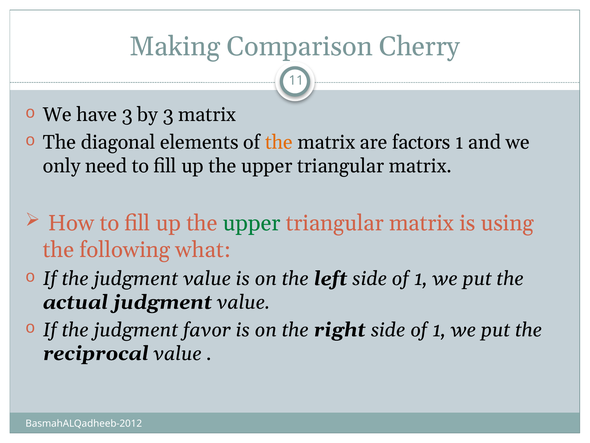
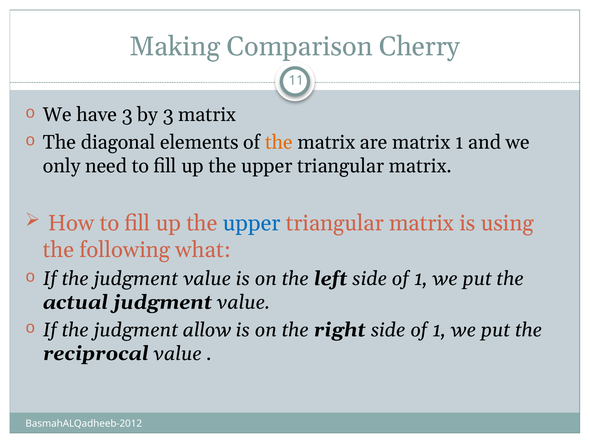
are factors: factors -> matrix
upper at (252, 223) colour: green -> blue
favor: favor -> allow
